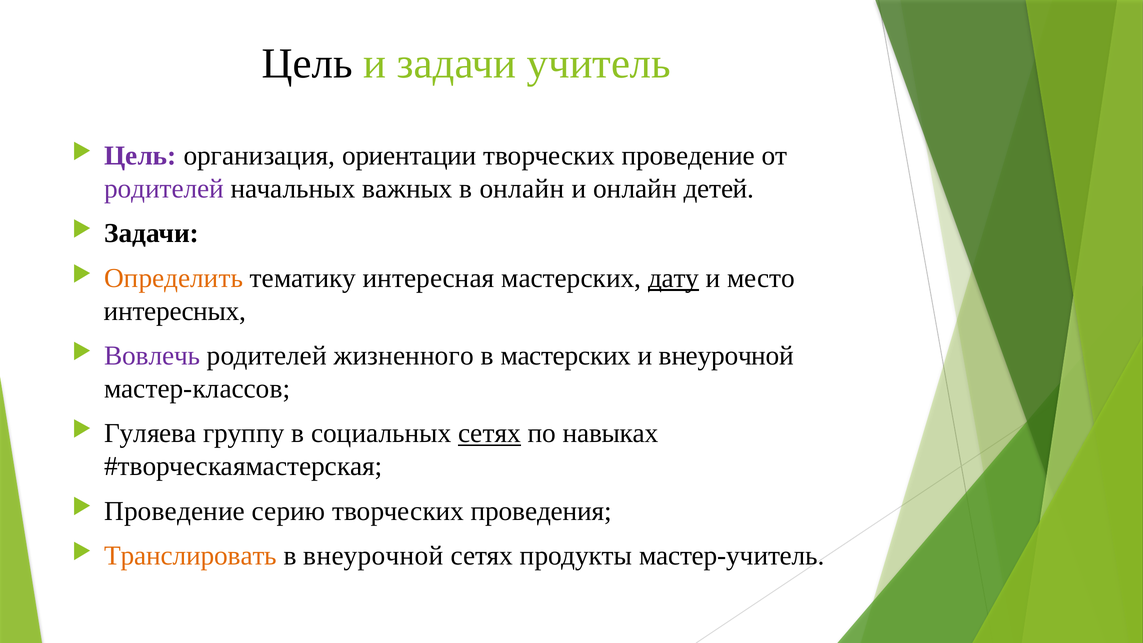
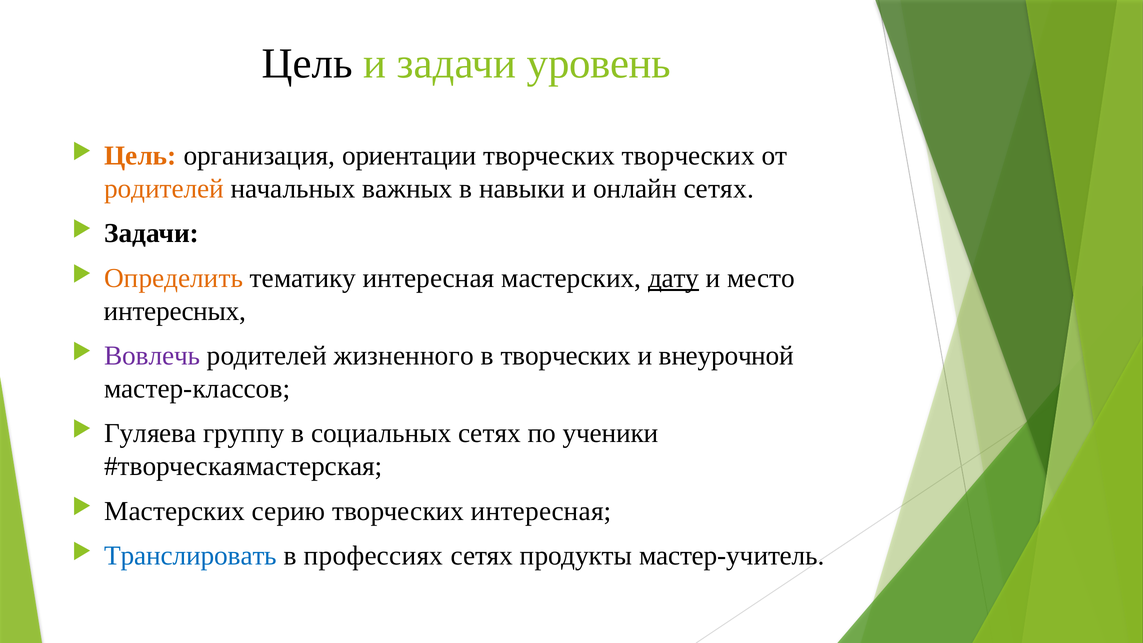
учитель: учитель -> уровень
Цель at (140, 156) colour: purple -> orange
творческих проведение: проведение -> творческих
родителей at (164, 189) colour: purple -> orange
в онлайн: онлайн -> навыки
онлайн детей: детей -> сетях
в мастерских: мастерских -> творческих
сетях at (490, 433) underline: present -> none
навыках: навыках -> ученики
Проведение at (175, 511): Проведение -> Мастерских
творческих проведения: проведения -> интересная
Транслировать colour: orange -> blue
в внеурочной: внеурочной -> профессиях
